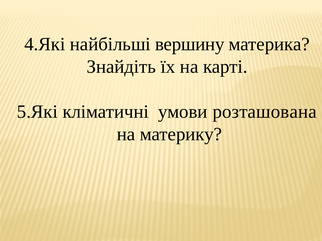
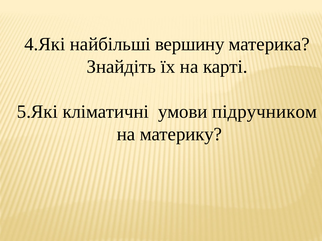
розташована: розташована -> підручником
